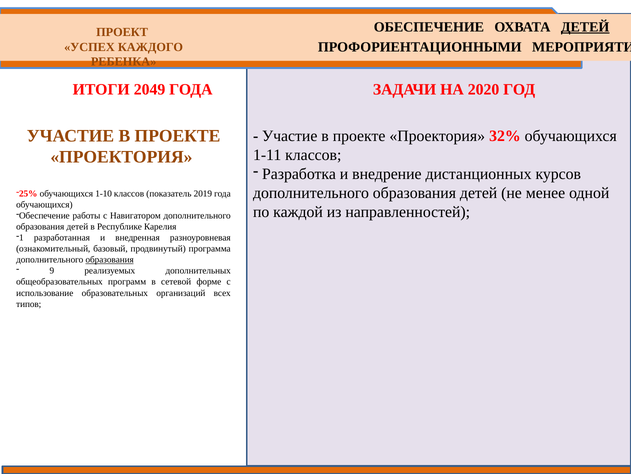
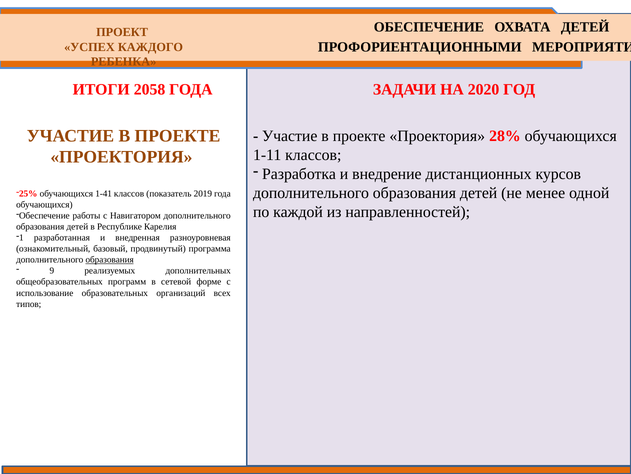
ДЕТЕЙ at (585, 27) underline: present -> none
2049: 2049 -> 2058
32%: 32% -> 28%
1-10: 1-10 -> 1-41
